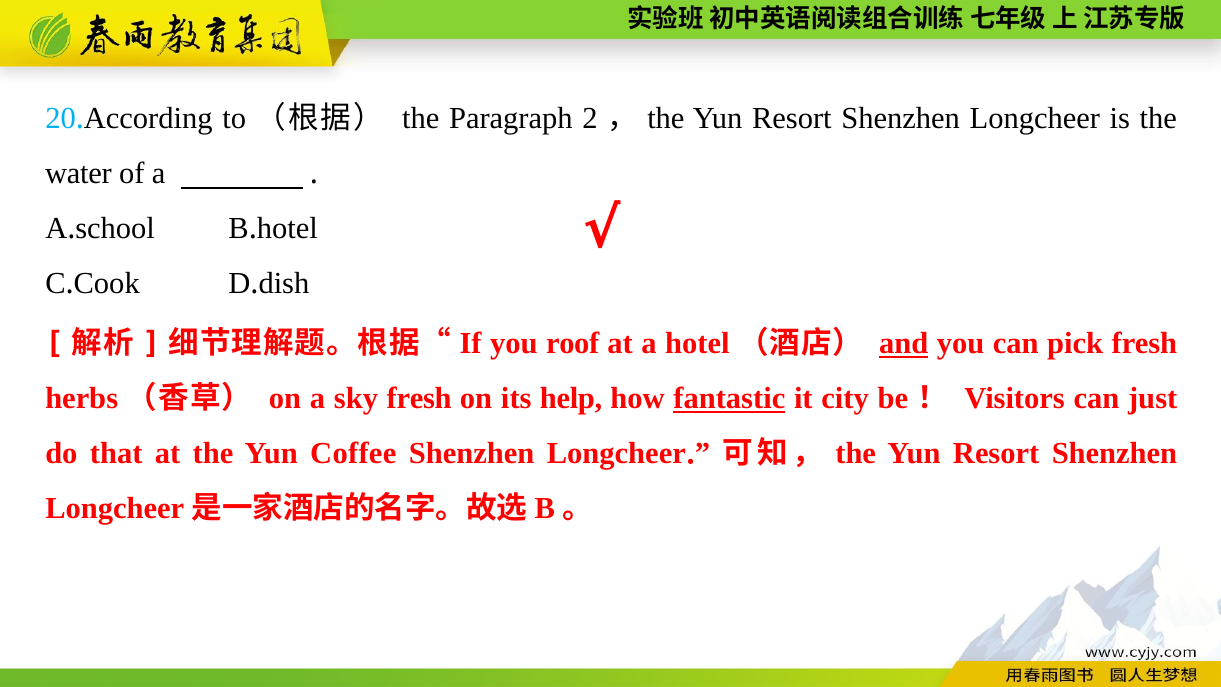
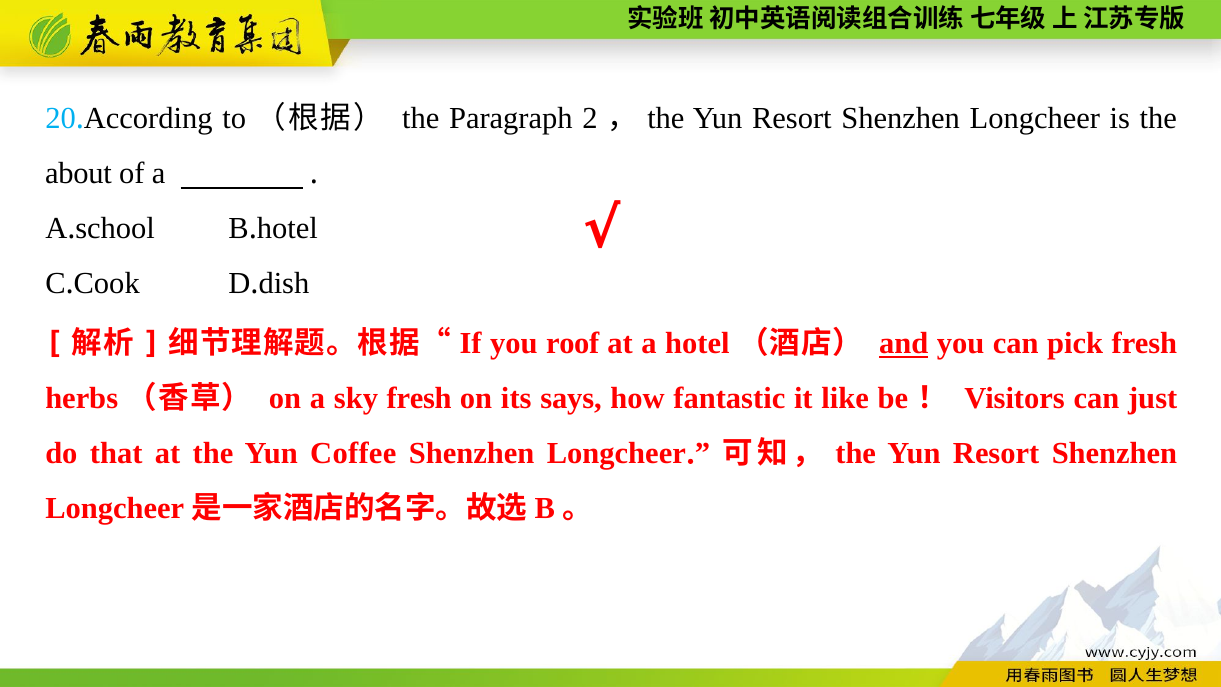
water: water -> about
help: help -> says
fantastic underline: present -> none
city: city -> like
